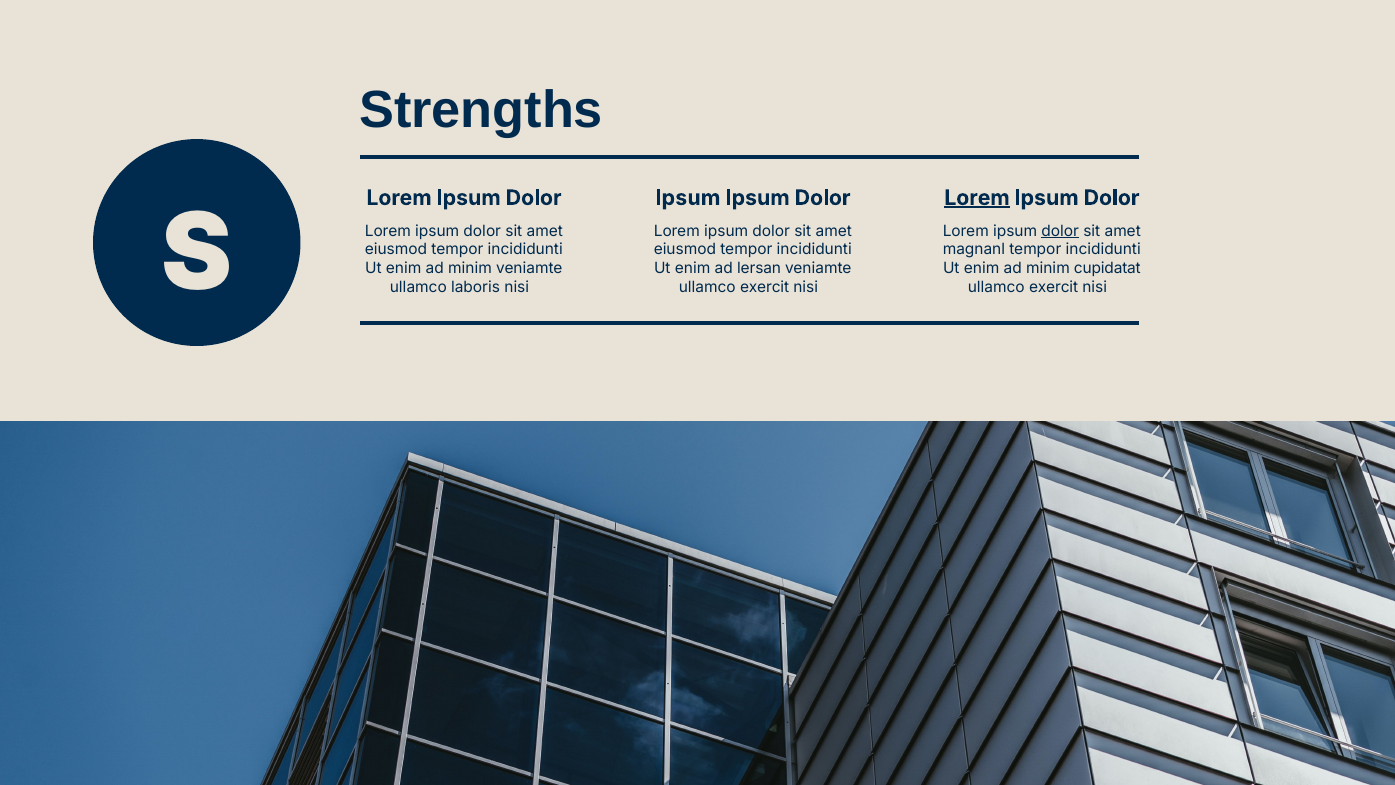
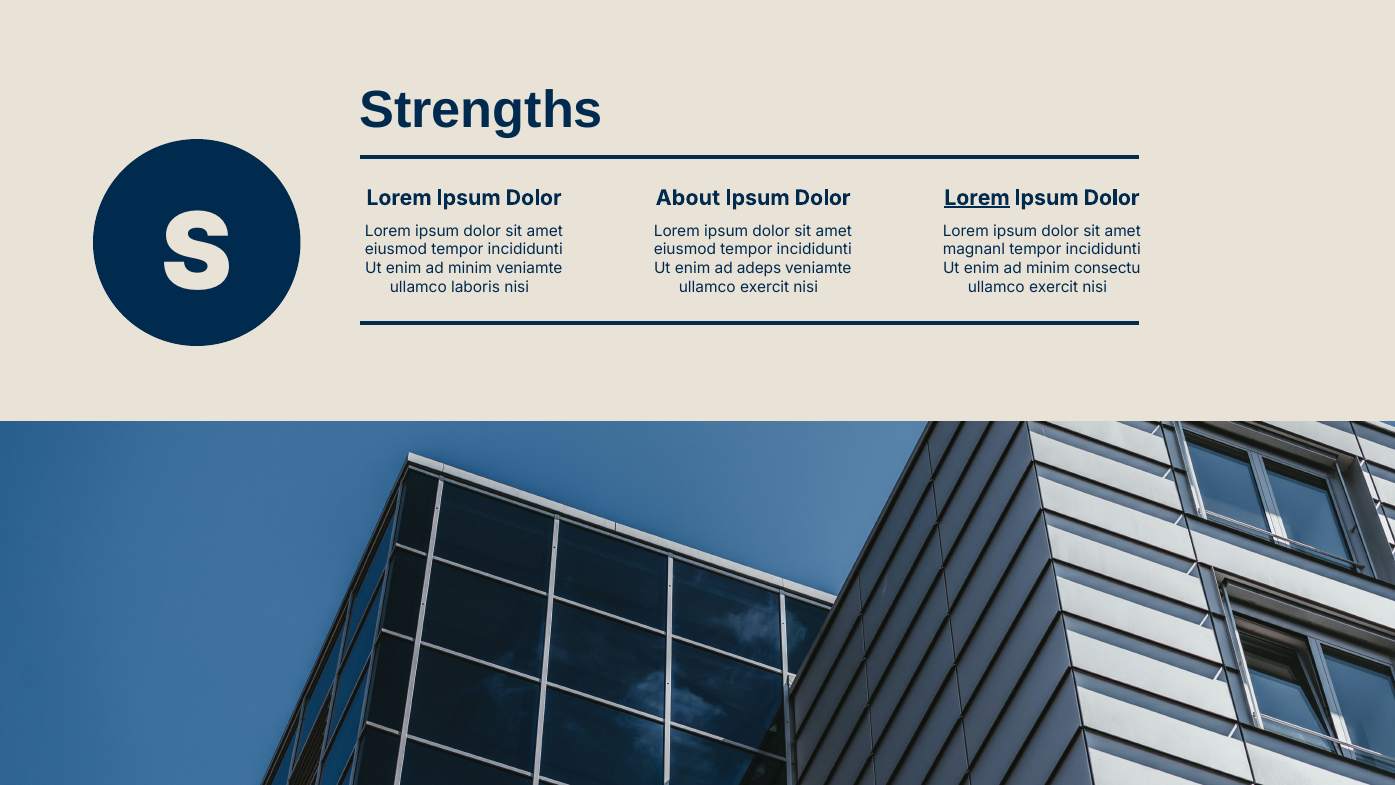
Ipsum at (688, 198): Ipsum -> About
dolor at (1060, 231) underline: present -> none
lersan: lersan -> adeps
cupidatat: cupidatat -> consectu
